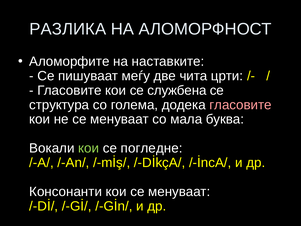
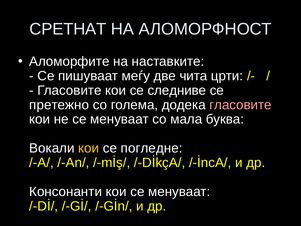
РАЗЛИКА: РАЗЛИКА -> СРЕТНАТ
службена: службена -> следниве
структура: структура -> претежно
кои at (89, 148) colour: light green -> yellow
